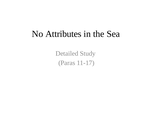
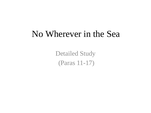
Attributes: Attributes -> Wherever
